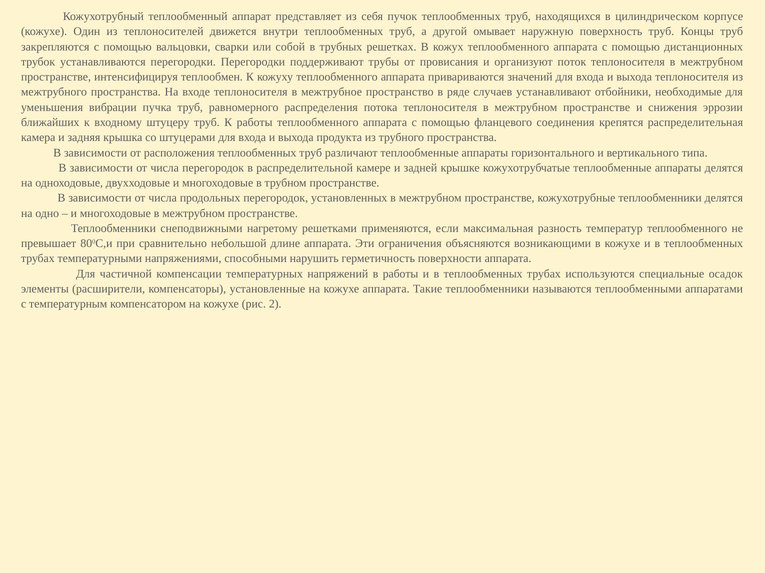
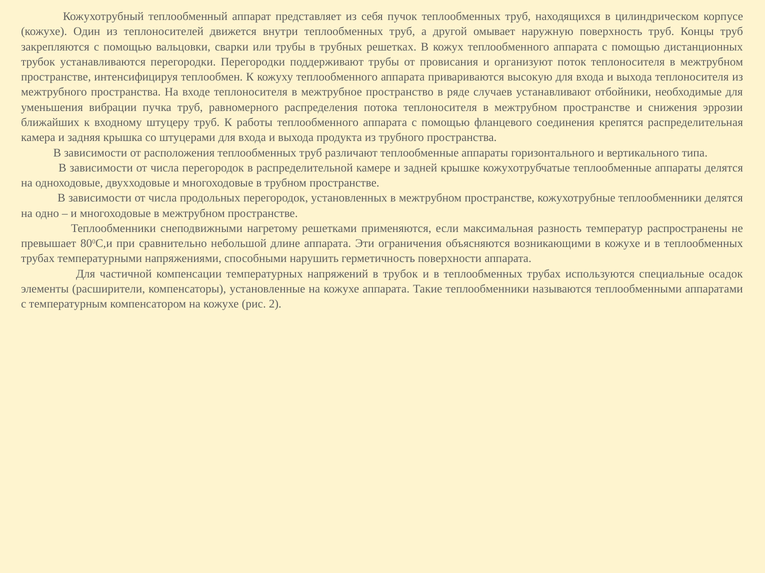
или собой: собой -> трубы
значений: значений -> высокую
температур теплообменного: теплообменного -> распространены
в работы: работы -> трубок
